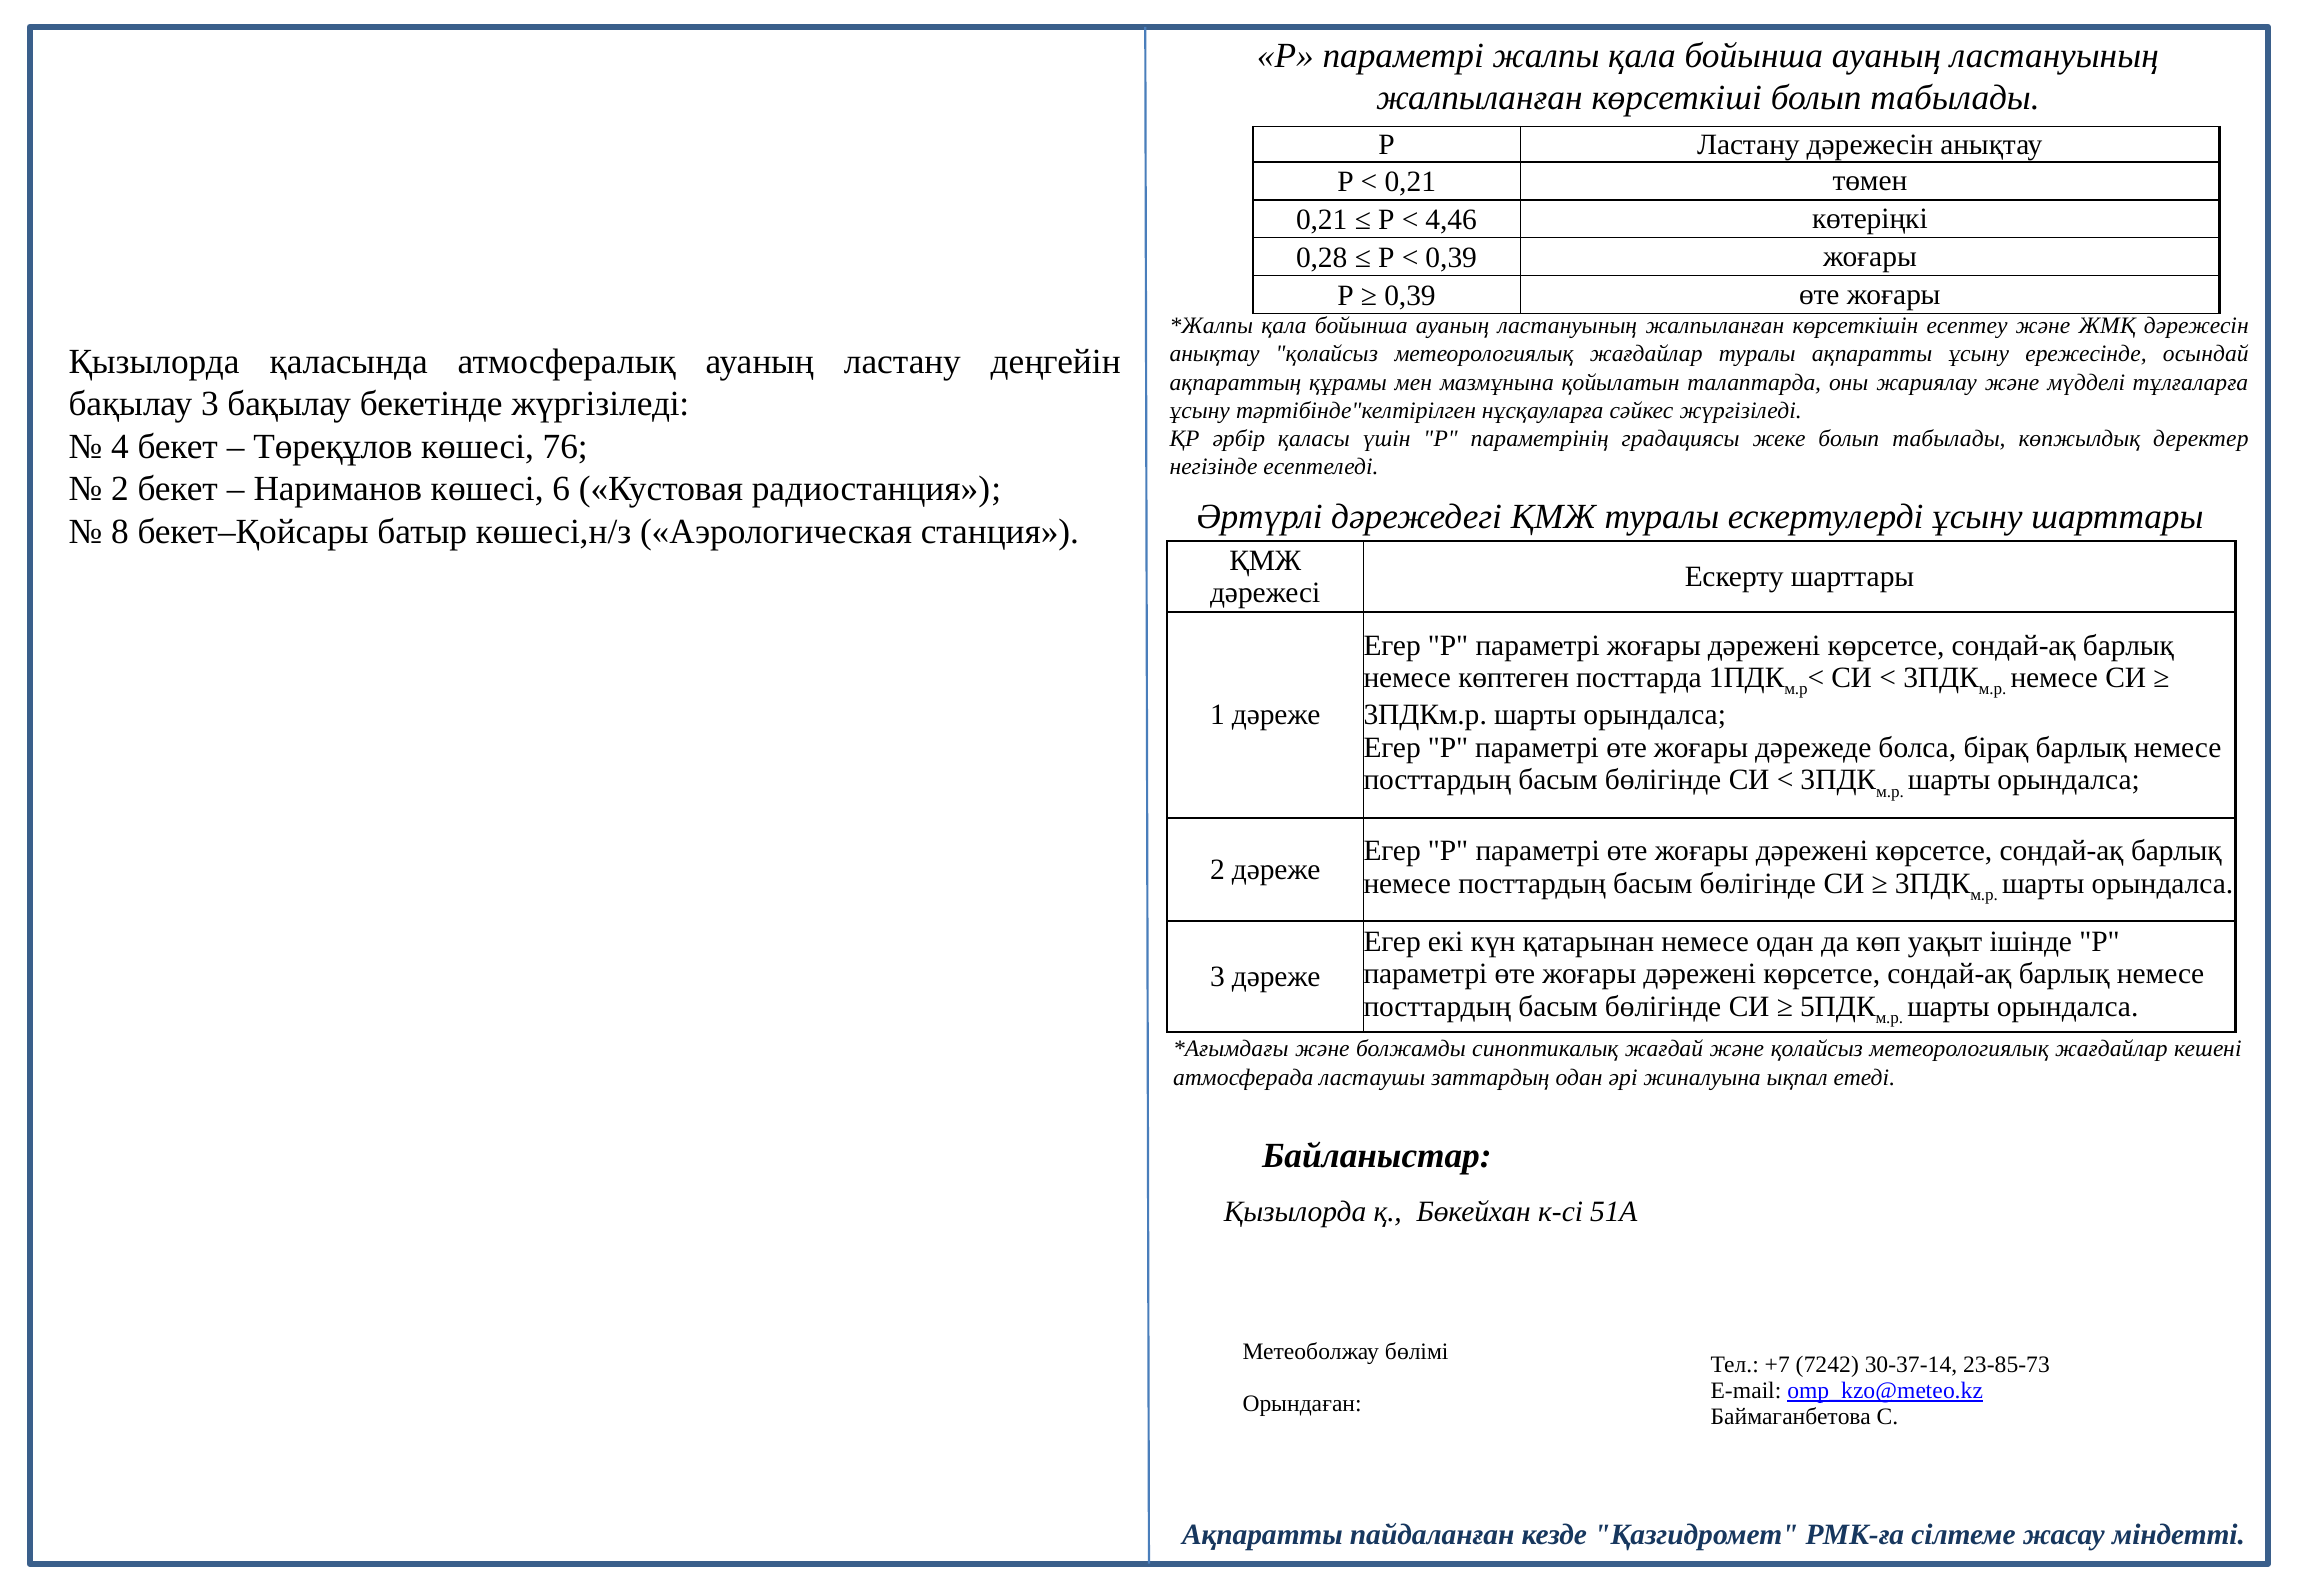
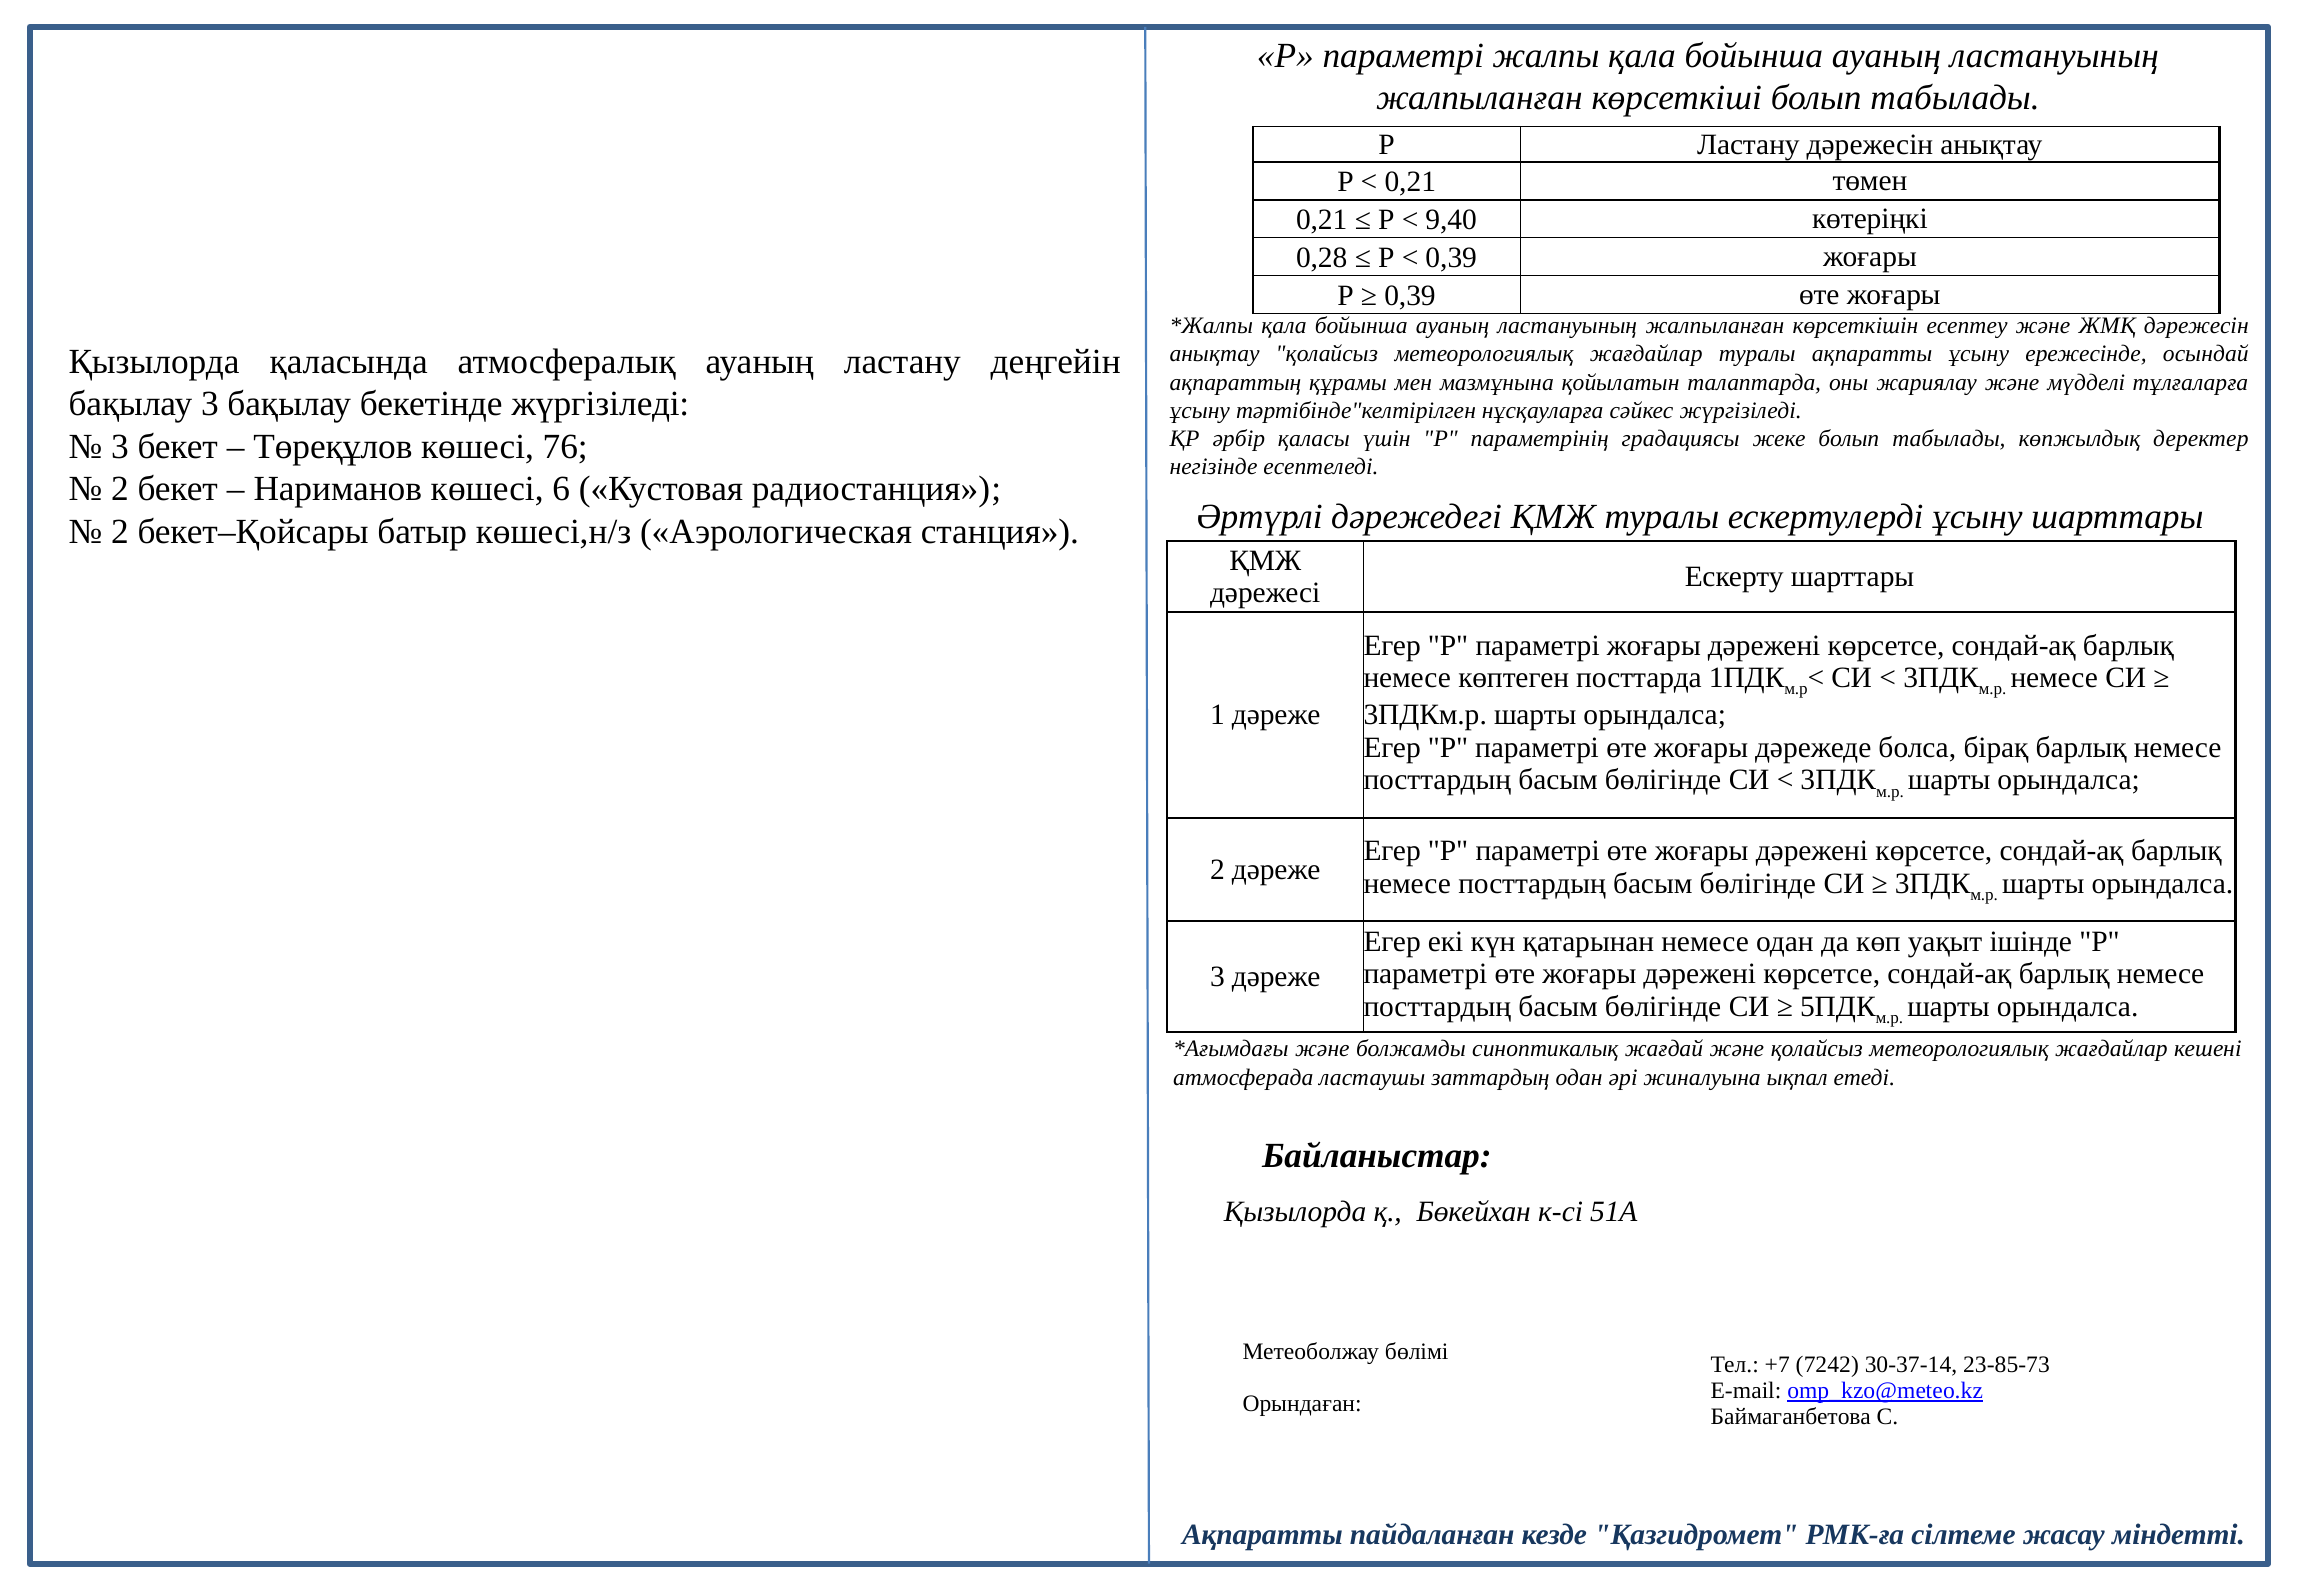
4,46: 4,46 -> 9,40
4 at (120, 447): 4 -> 3
8 at (120, 531): 8 -> 2
